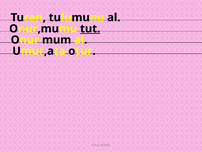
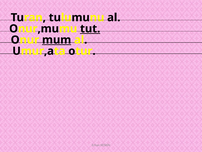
mum underline: none -> present
